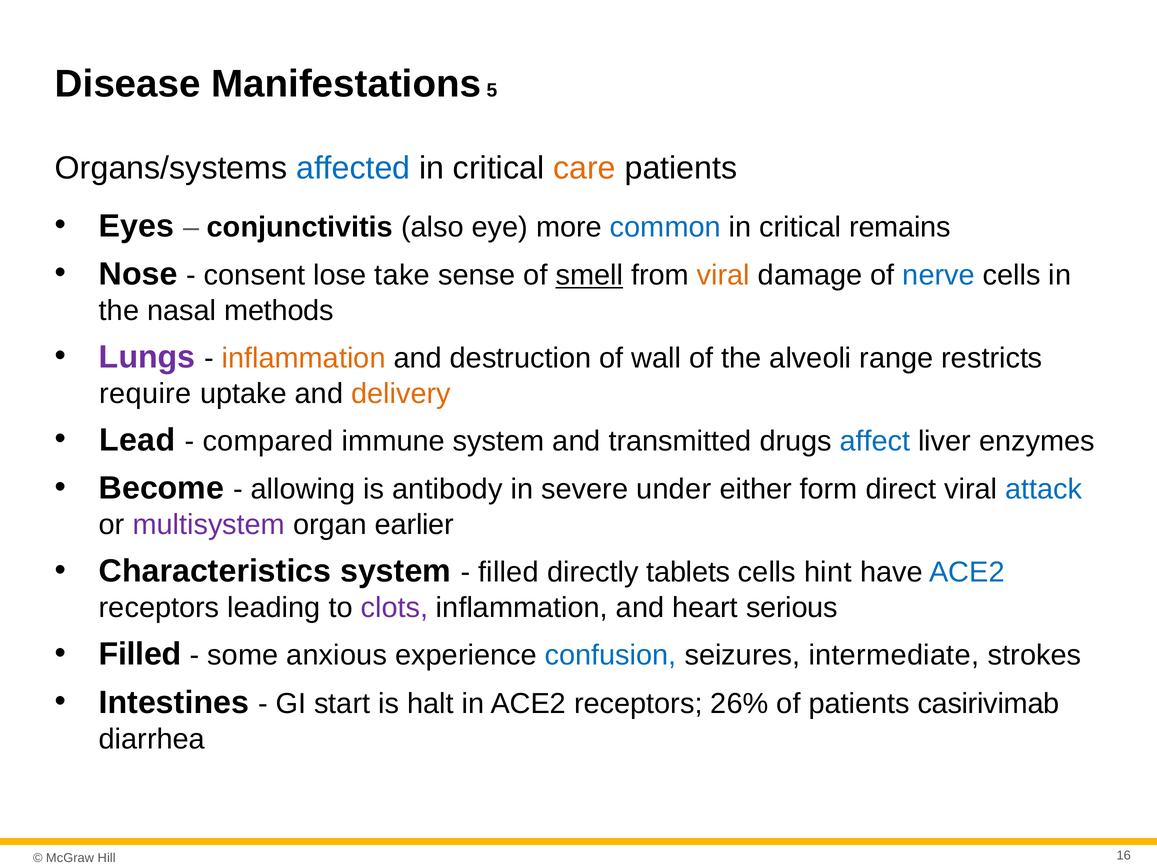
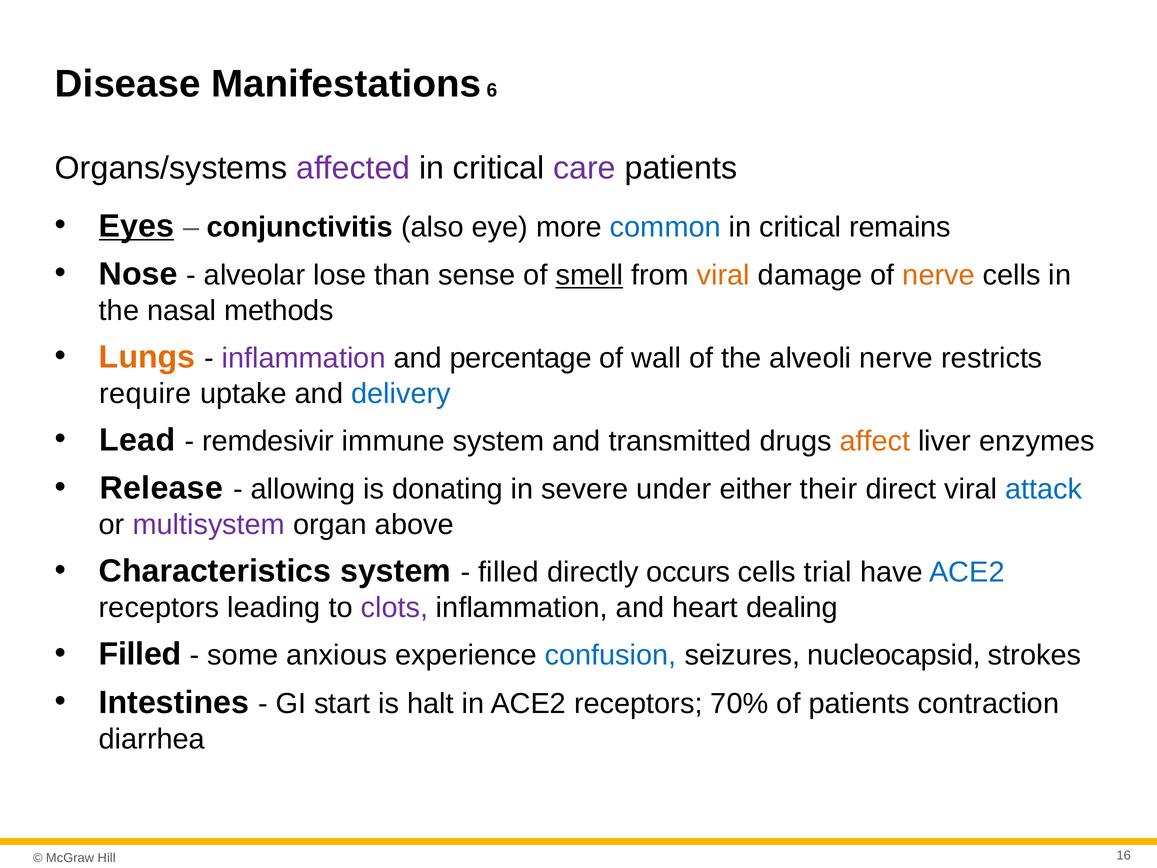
5: 5 -> 6
affected colour: blue -> purple
care colour: orange -> purple
Eyes underline: none -> present
consent: consent -> alveolar
take: take -> than
nerve at (939, 275) colour: blue -> orange
Lungs colour: purple -> orange
inflammation at (304, 358) colour: orange -> purple
destruction: destruction -> percentage
alveoli range: range -> nerve
delivery colour: orange -> blue
compared: compared -> remdesivir
affect colour: blue -> orange
Become: Become -> Release
antibody: antibody -> donating
form: form -> their
earlier: earlier -> above
tablets: tablets -> occurs
hint: hint -> trial
serious: serious -> dealing
intermediate: intermediate -> nucleocapsid
26%: 26% -> 70%
casirivimab: casirivimab -> contraction
